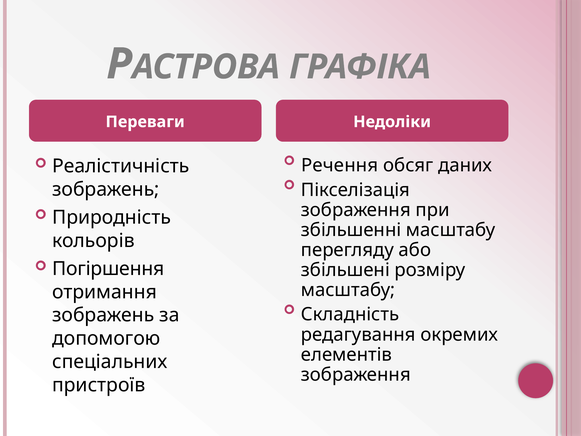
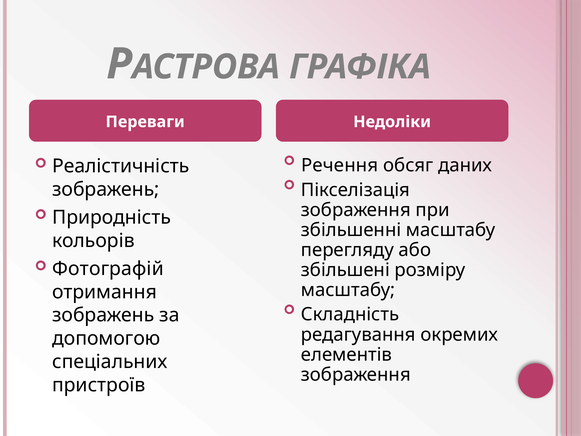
Погіршення: Погіршення -> Фотографій
